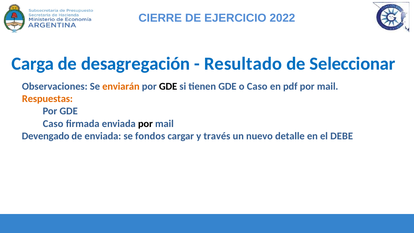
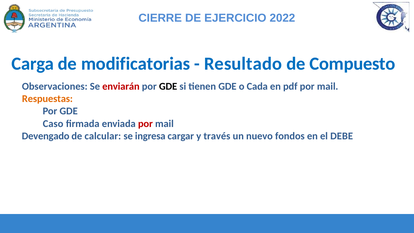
desagregación: desagregación -> modificatorias
Seleccionar: Seleccionar -> Compuesto
enviarán colour: orange -> red
o Caso: Caso -> Cada
por at (145, 124) colour: black -> red
de enviada: enviada -> calcular
fondos: fondos -> ingresa
detalle: detalle -> fondos
